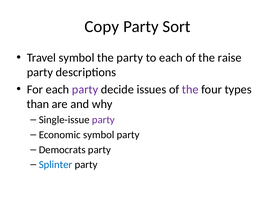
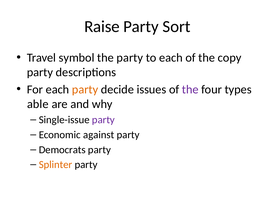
Copy: Copy -> Raise
raise: raise -> copy
party at (85, 90) colour: purple -> orange
than: than -> able
Economic symbol: symbol -> against
Splinter colour: blue -> orange
